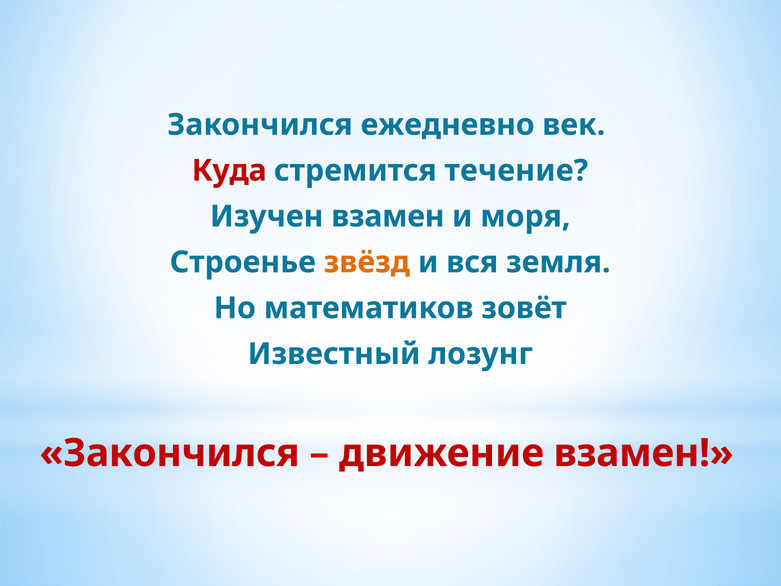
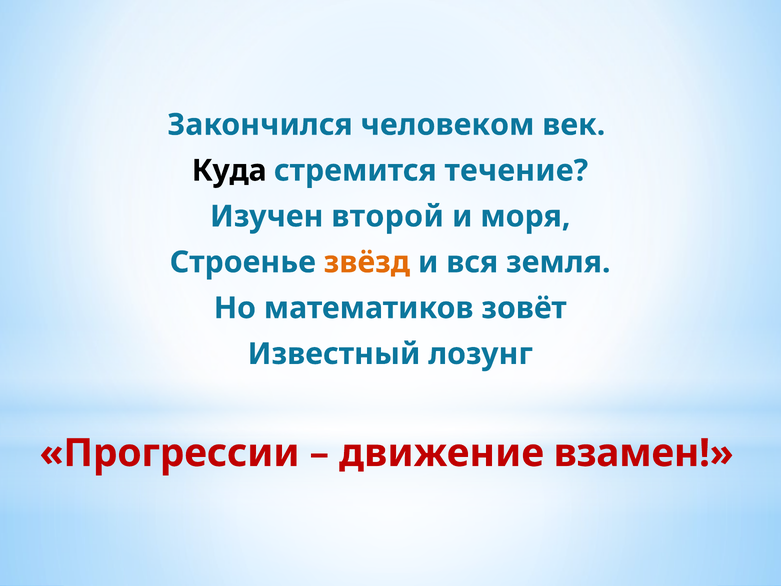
ежедневно: ежедневно -> человеком
Куда colour: red -> black
Изучен взамен: взамен -> второй
Закончился at (170, 453): Закончился -> Прогрессии
